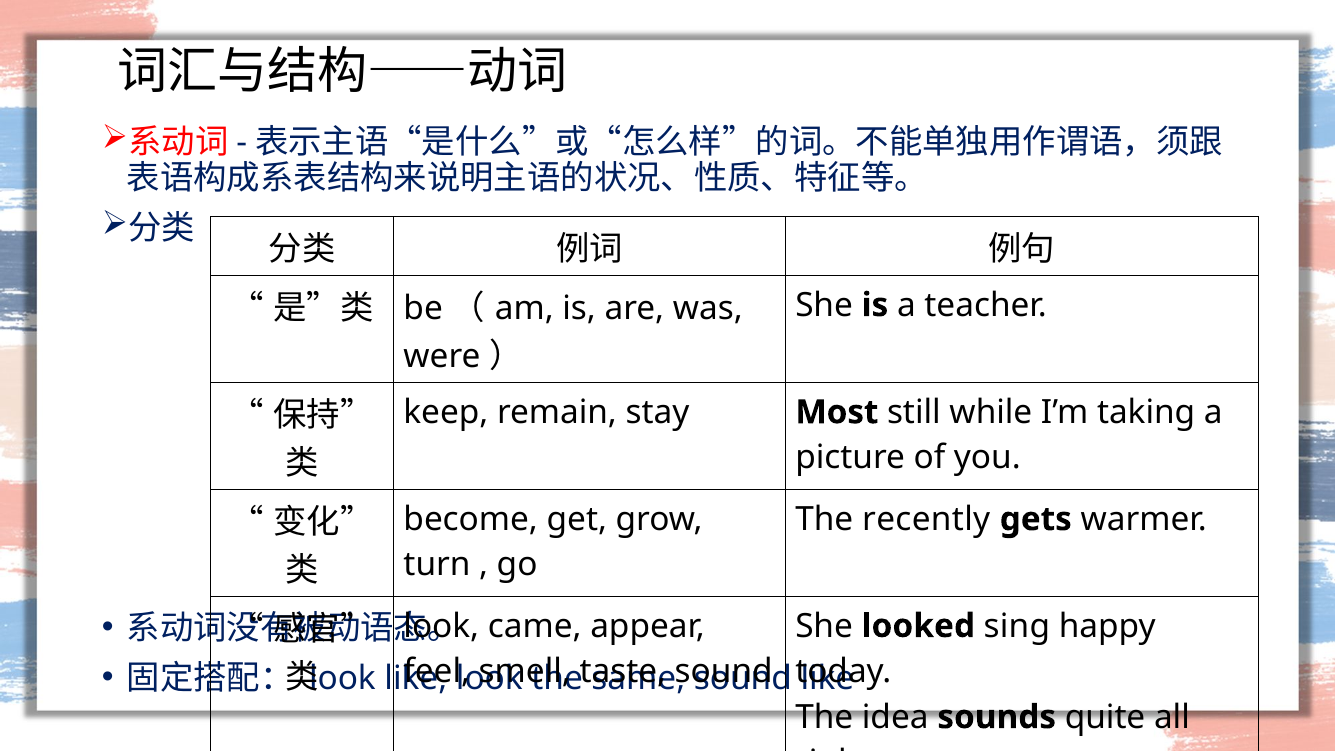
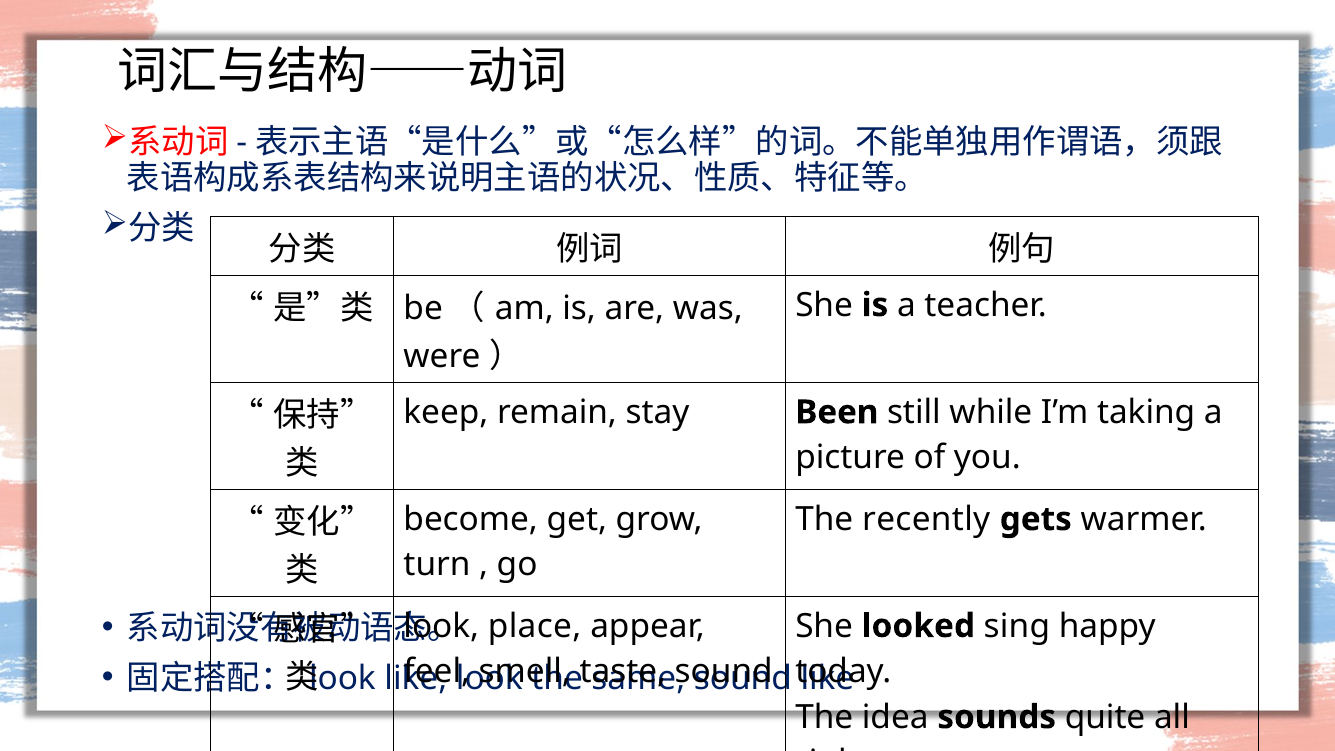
Most: Most -> Been
came: came -> place
